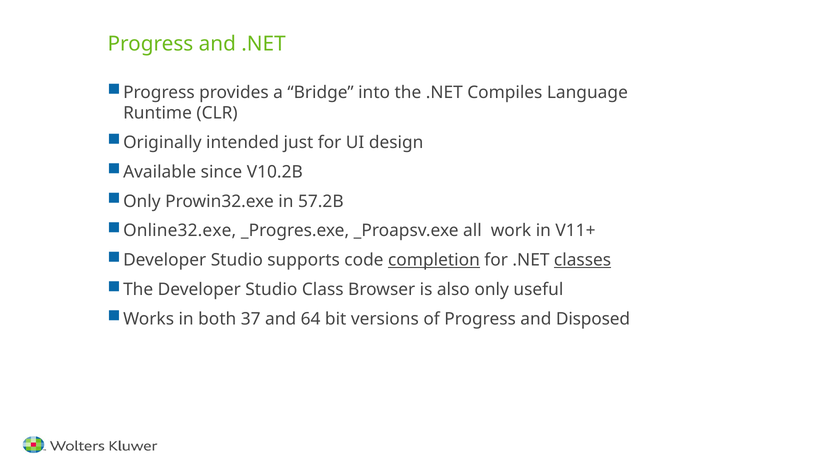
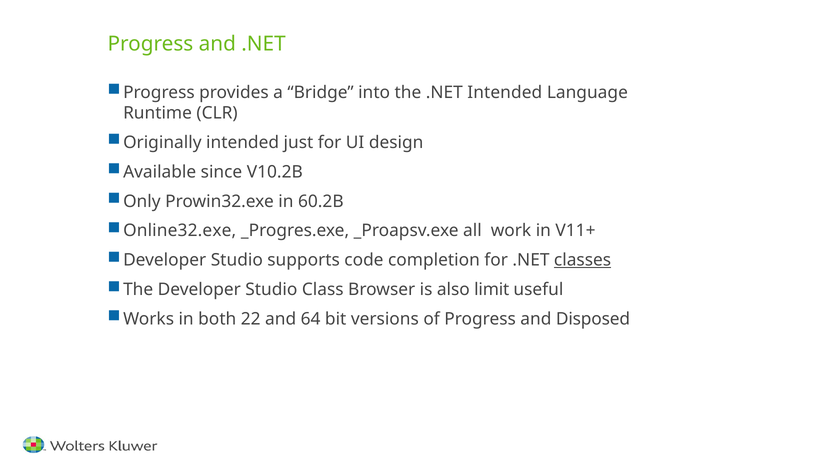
.NET Compiles: Compiles -> Intended
57.2B: 57.2B -> 60.2B
completion underline: present -> none
also only: only -> limit
37: 37 -> 22
